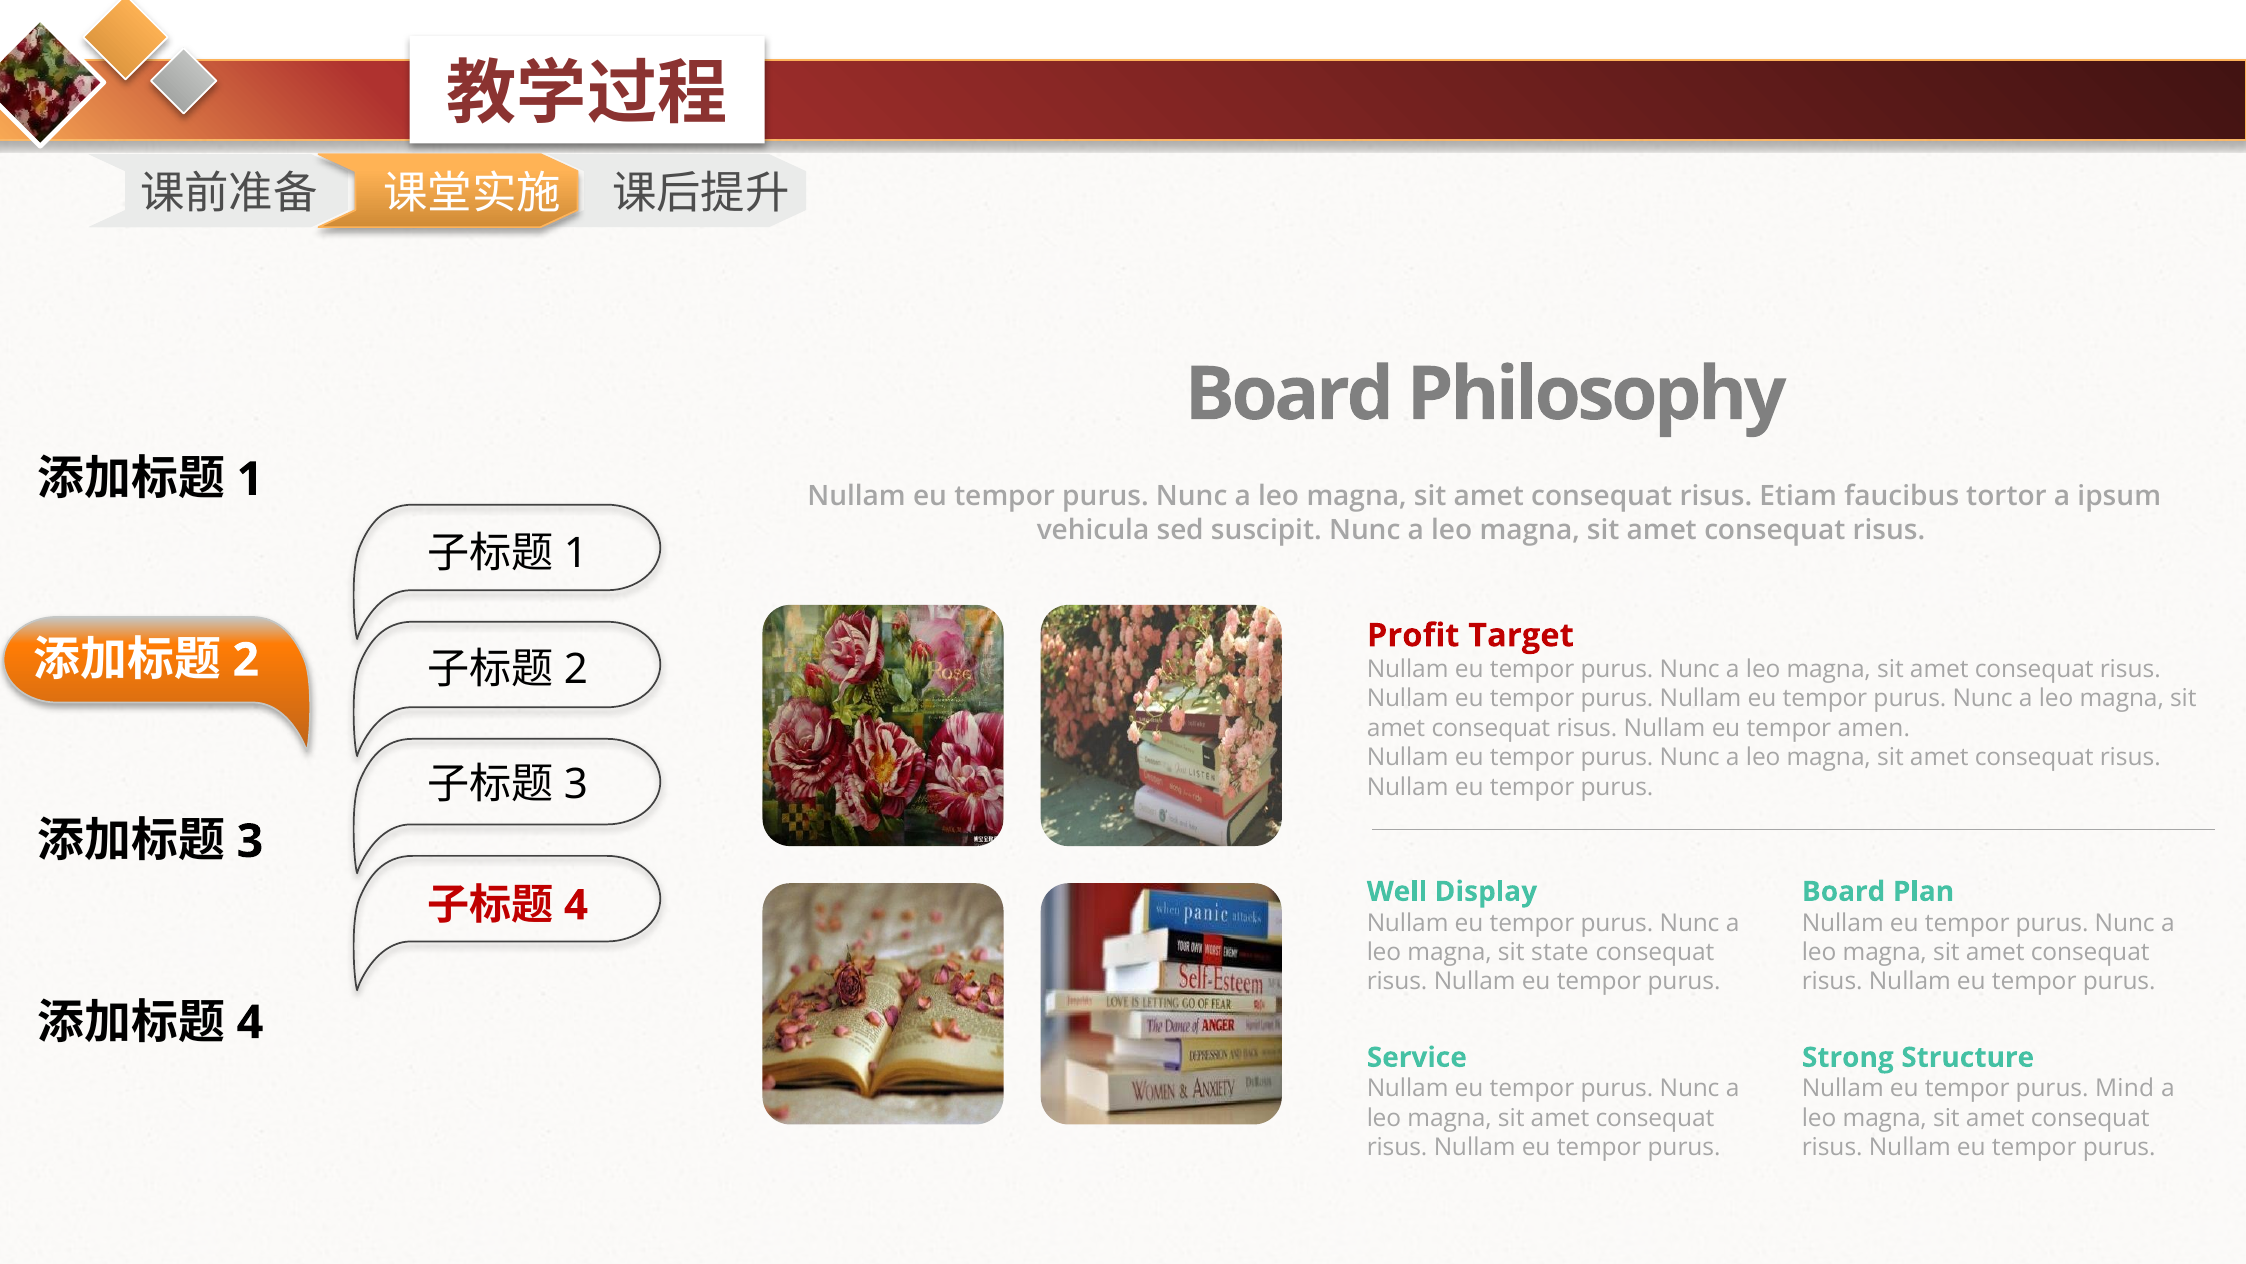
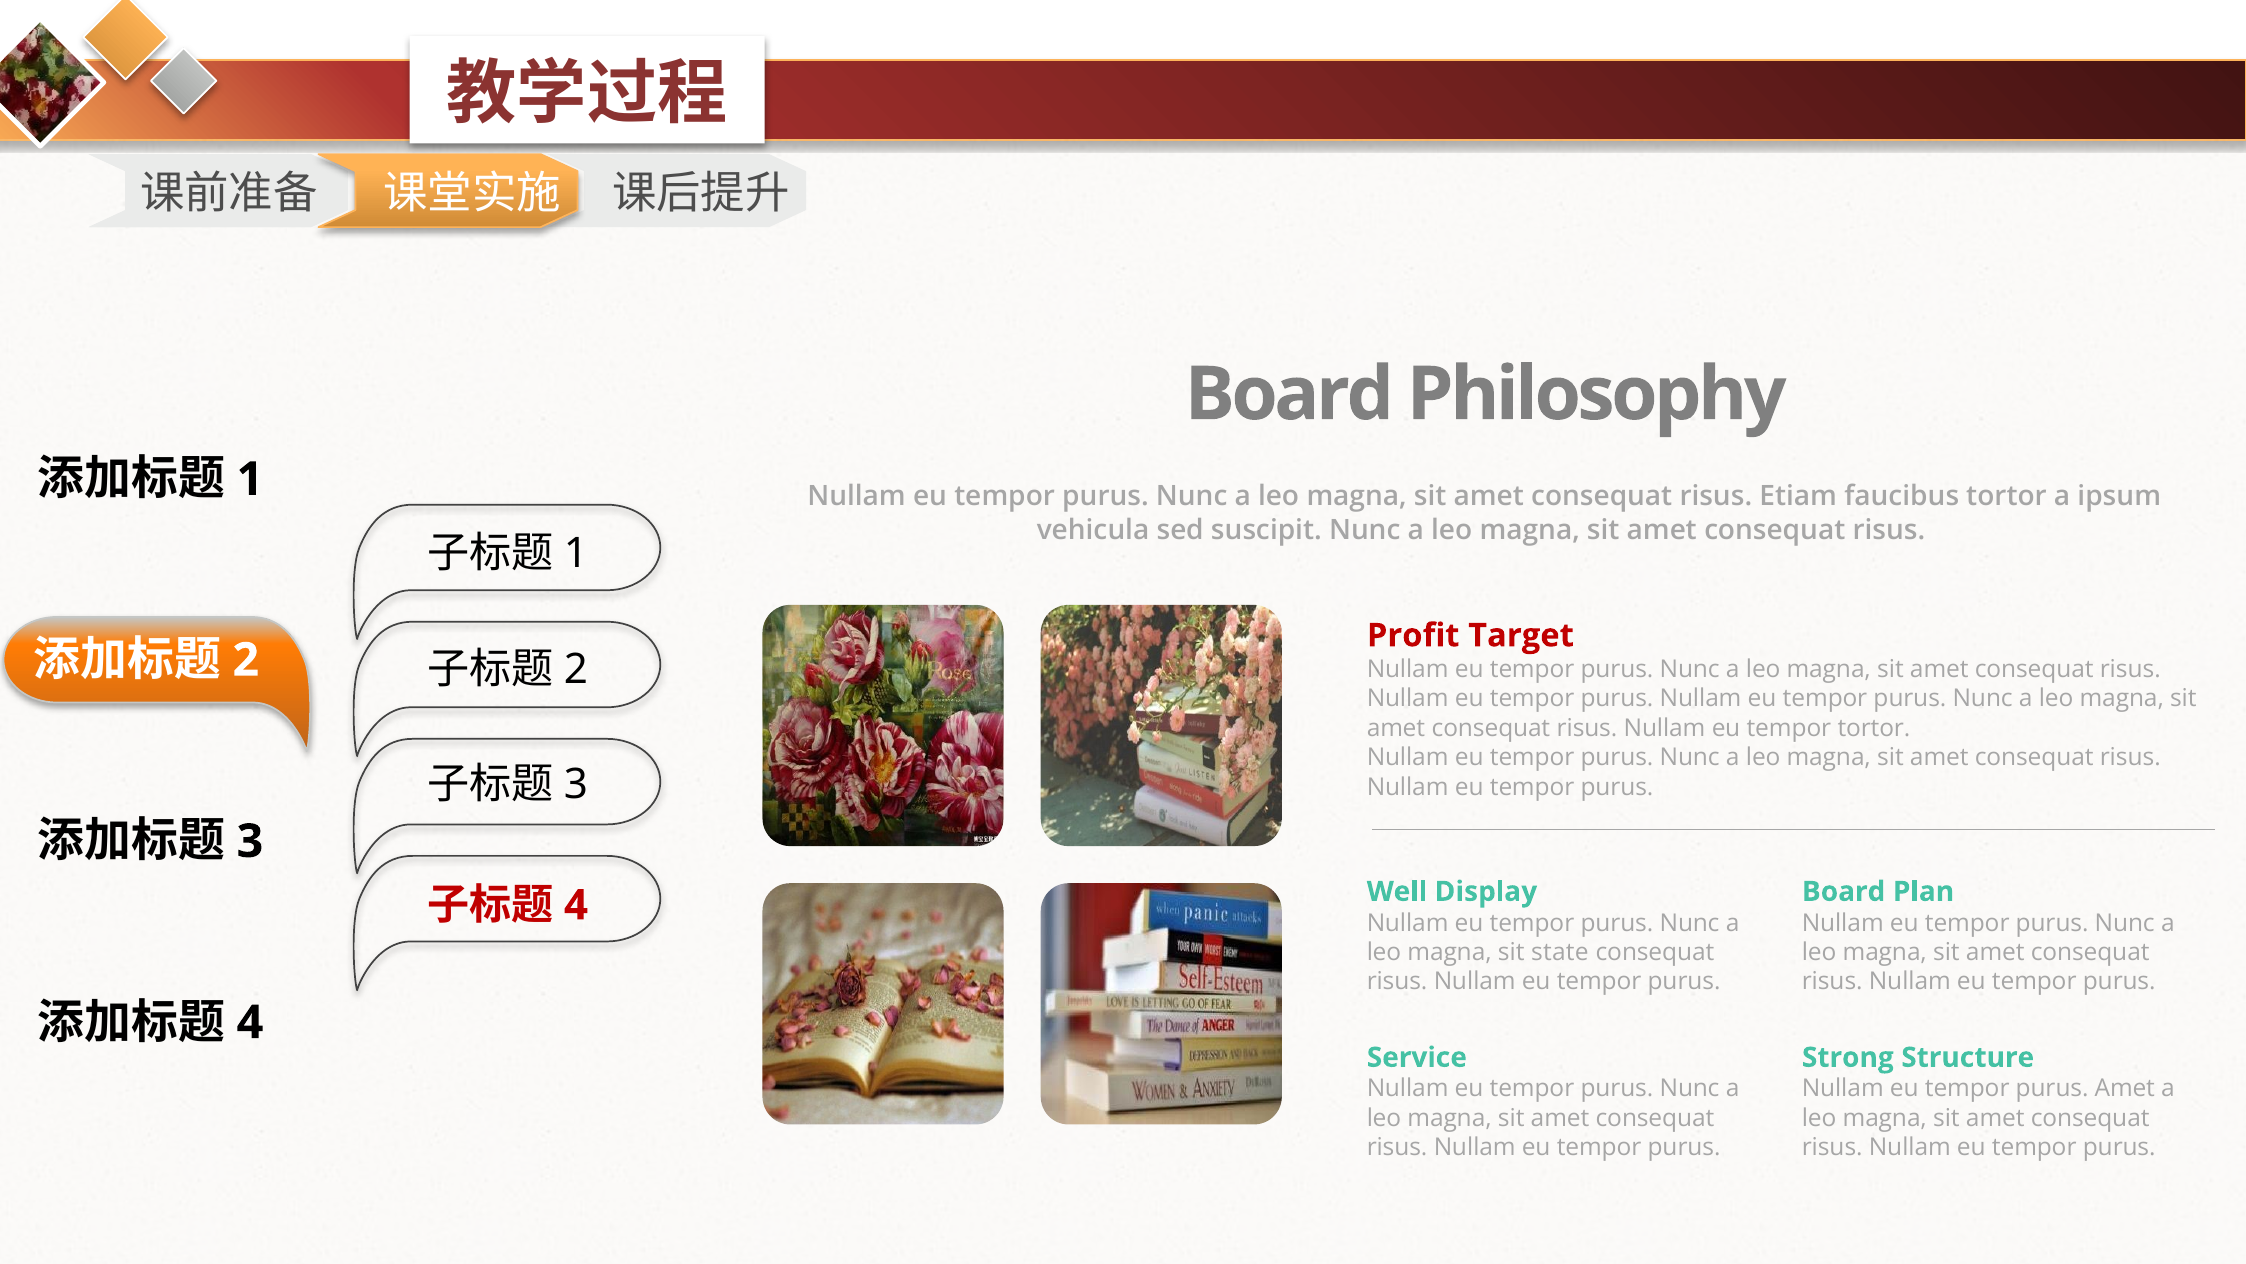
tempor amen: amen -> tortor
purus Mind: Mind -> Amet
